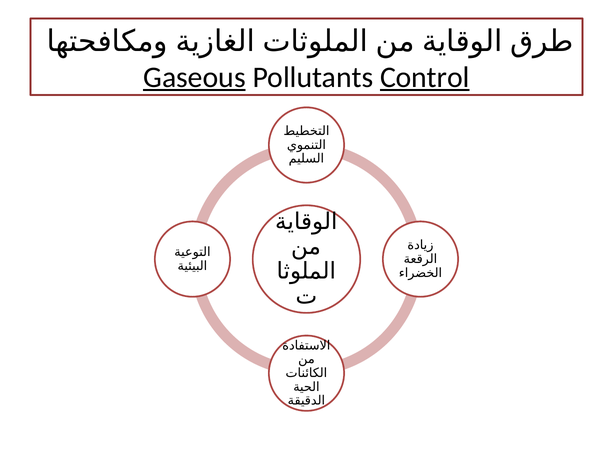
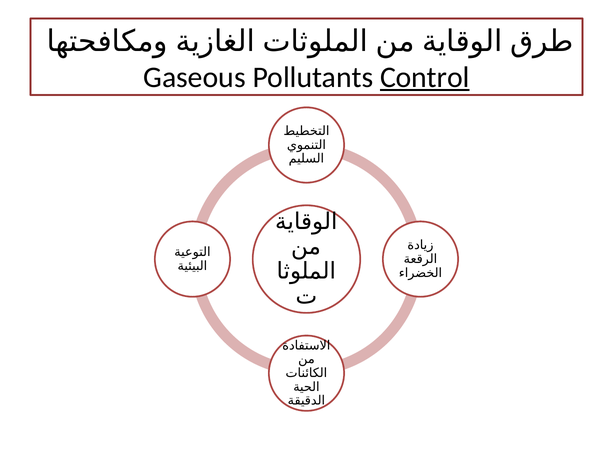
Gaseous underline: present -> none
